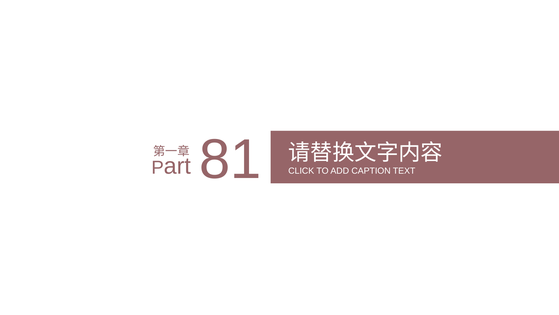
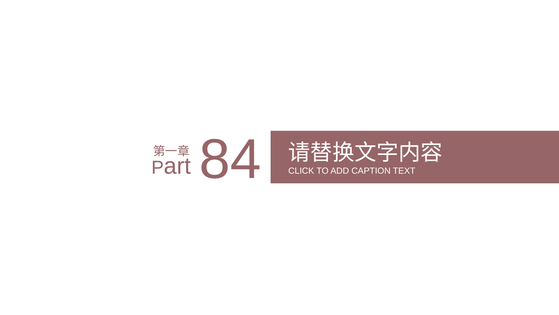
81: 81 -> 84
